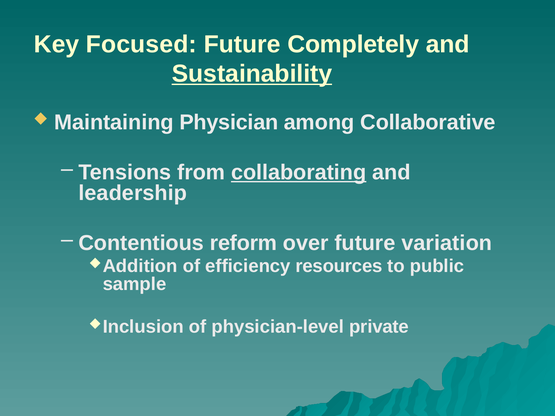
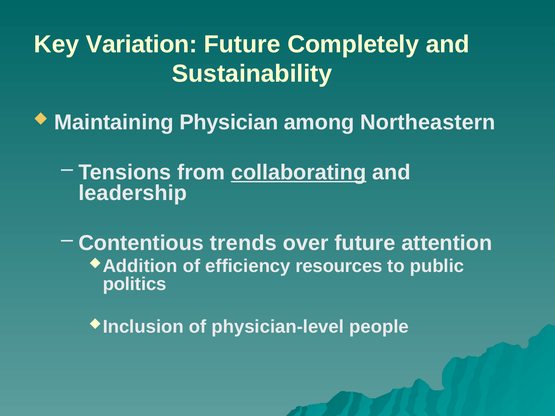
Focused: Focused -> Variation
Sustainability underline: present -> none
Collaborative: Collaborative -> Northeastern
reform: reform -> trends
variation: variation -> attention
sample: sample -> politics
private: private -> people
